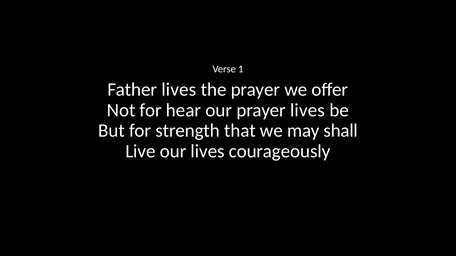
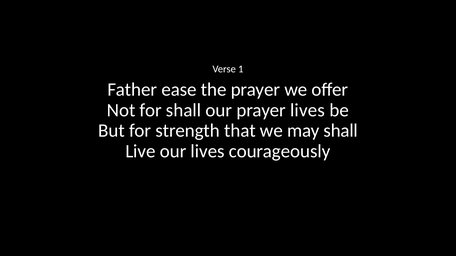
Father lives: lives -> ease
for hear: hear -> shall
